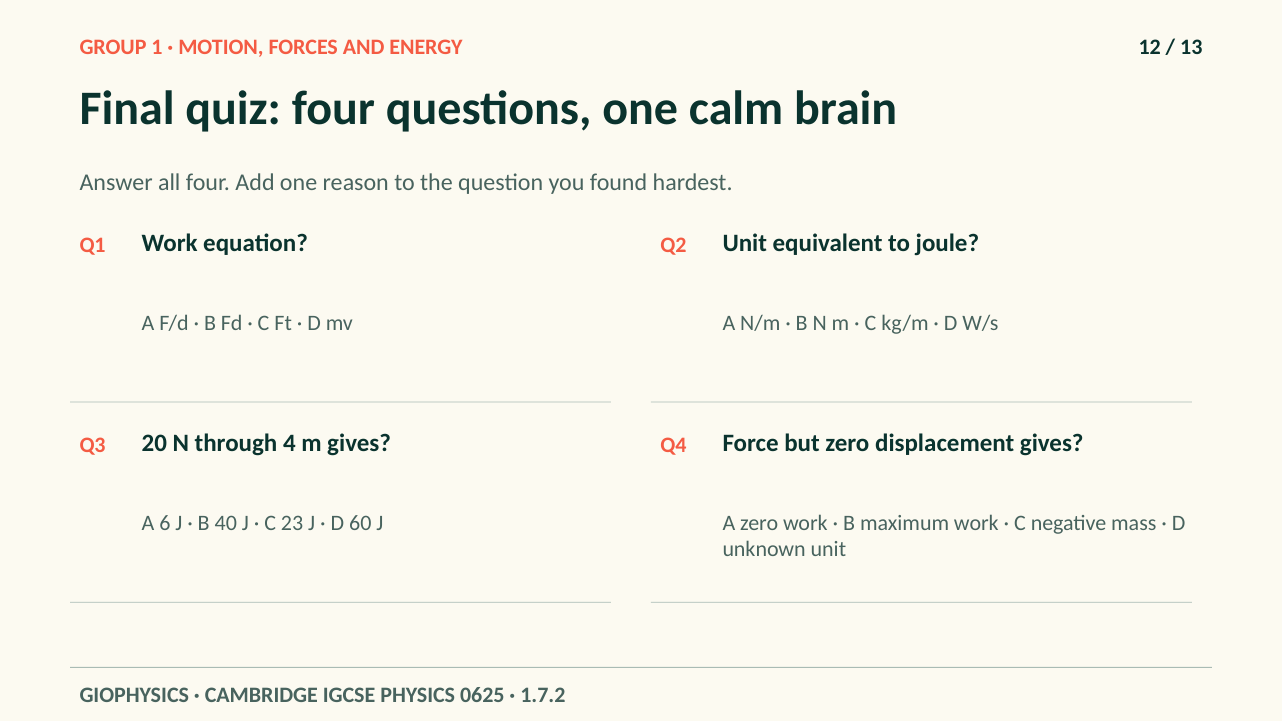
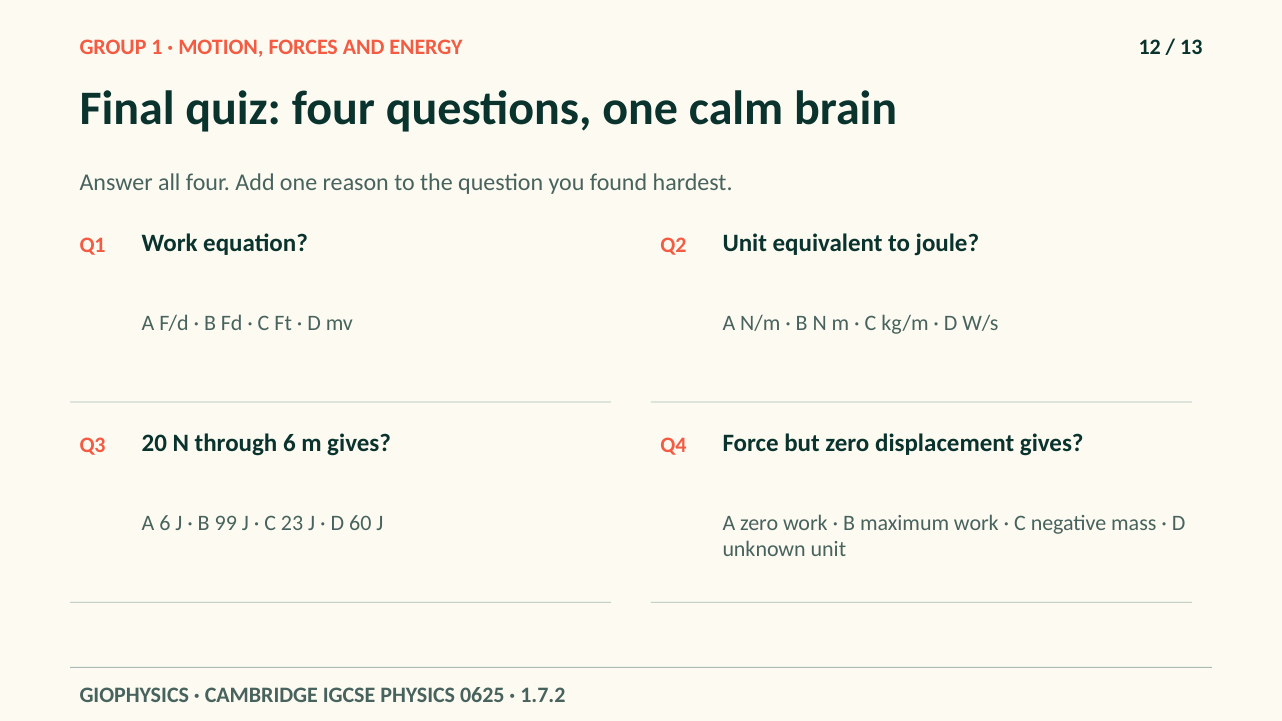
through 4: 4 -> 6
40: 40 -> 99
